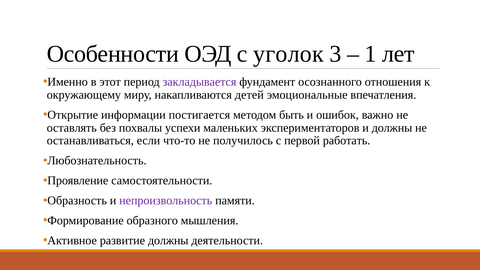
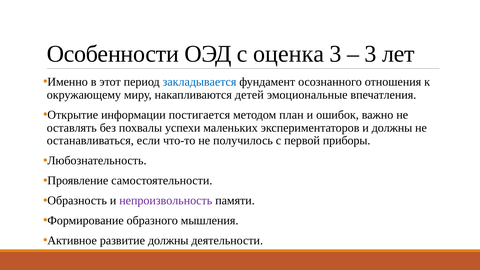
уголок: уголок -> оценка
1 at (371, 54): 1 -> 3
закладывается colour: purple -> blue
быть: быть -> план
работать: работать -> приборы
